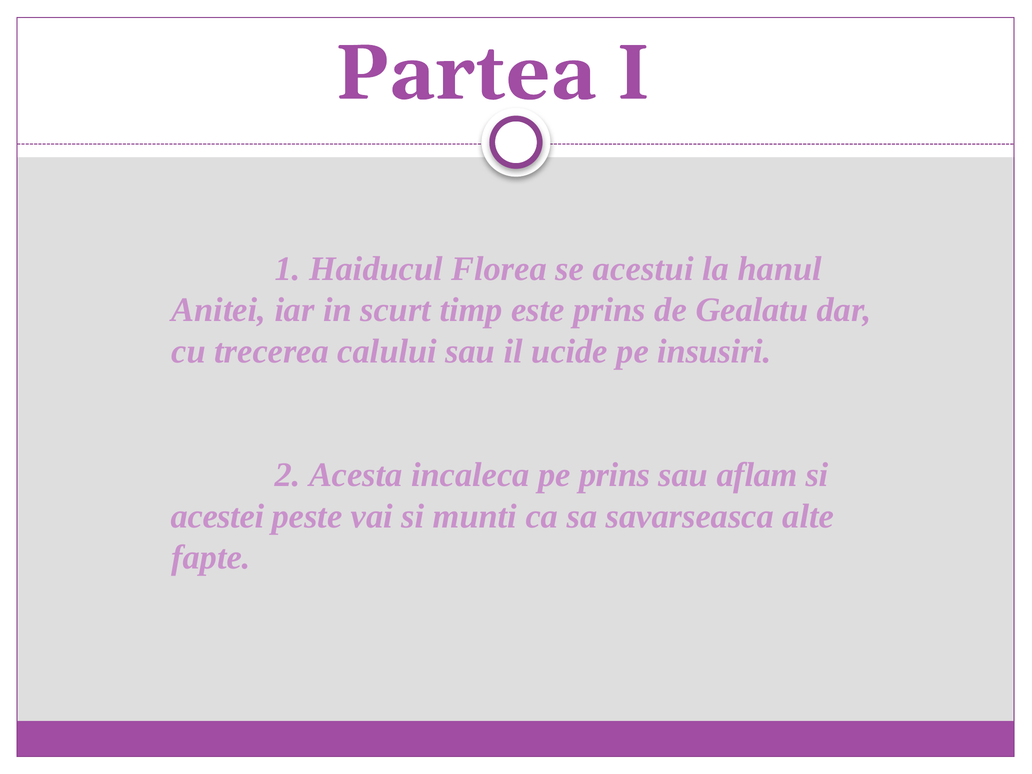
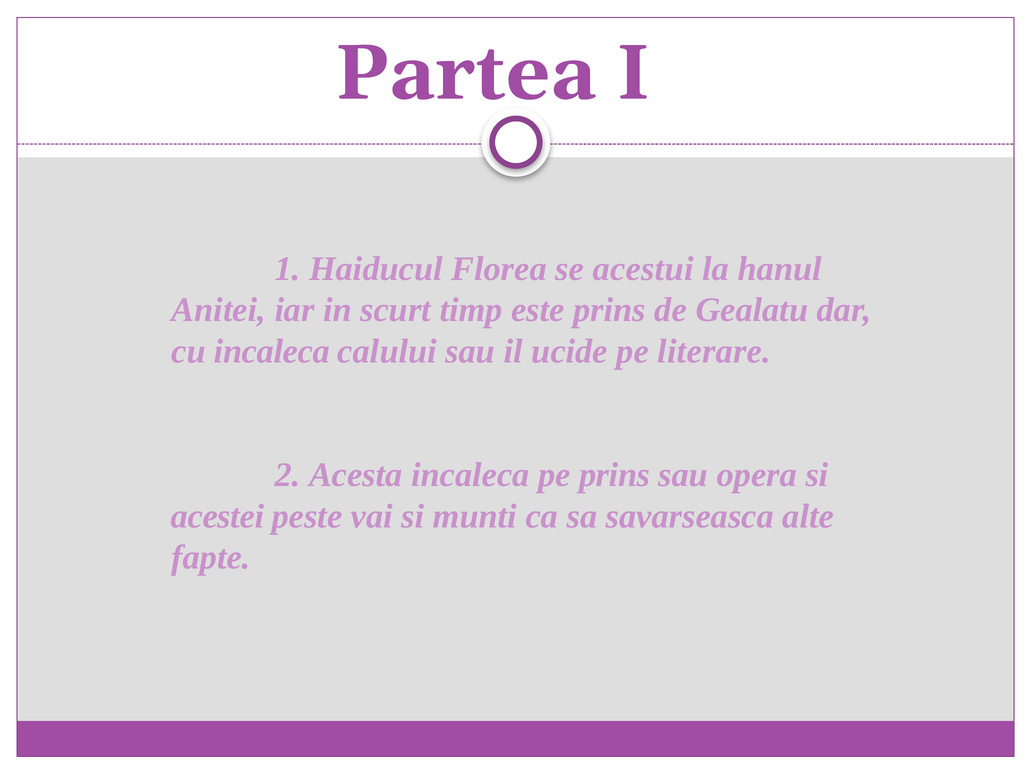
cu trecerea: trecerea -> incaleca
insusiri: insusiri -> literare
aflam: aflam -> opera
